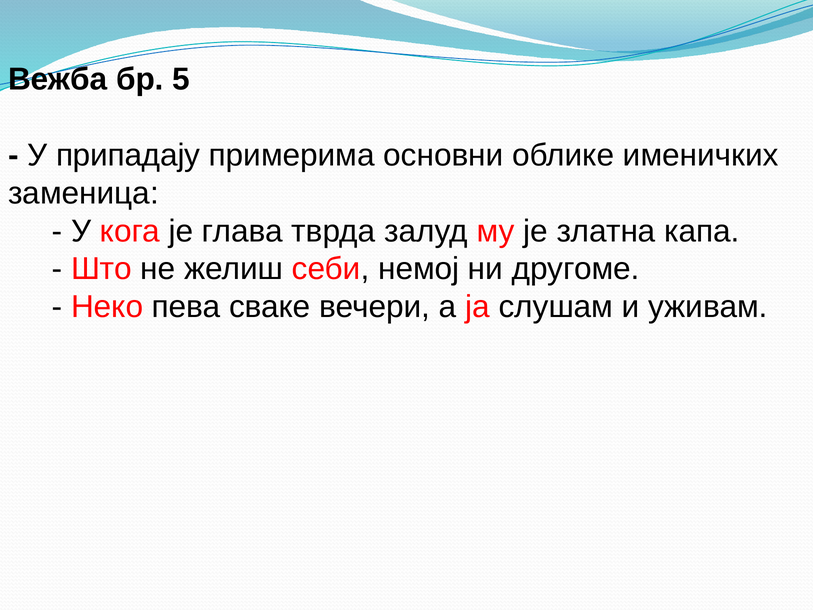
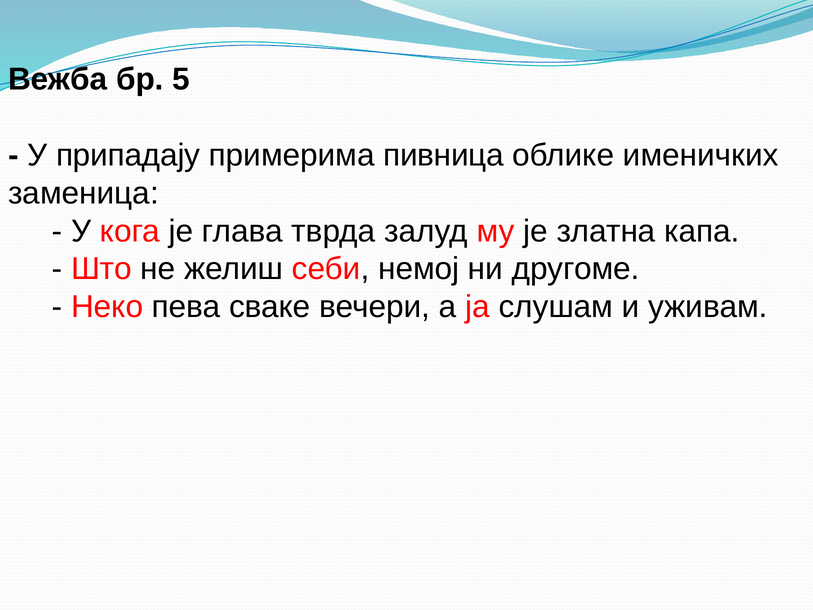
основни: основни -> пивница
